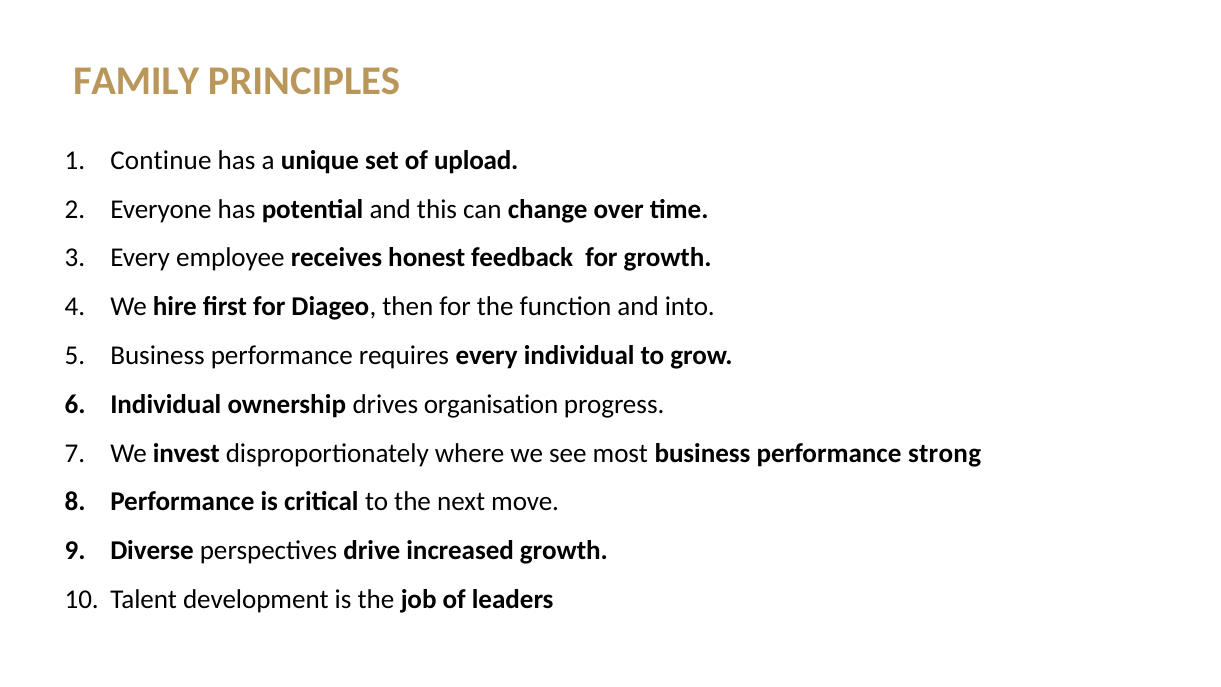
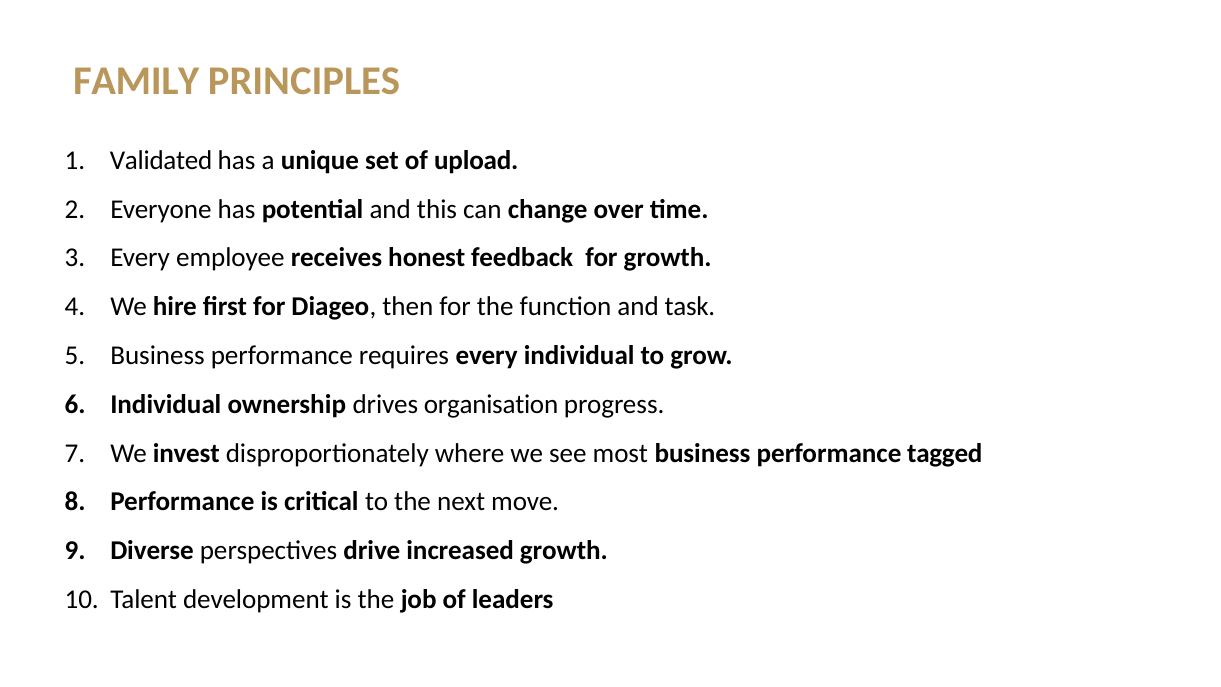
Continue: Continue -> Validated
into: into -> task
strong: strong -> tagged
